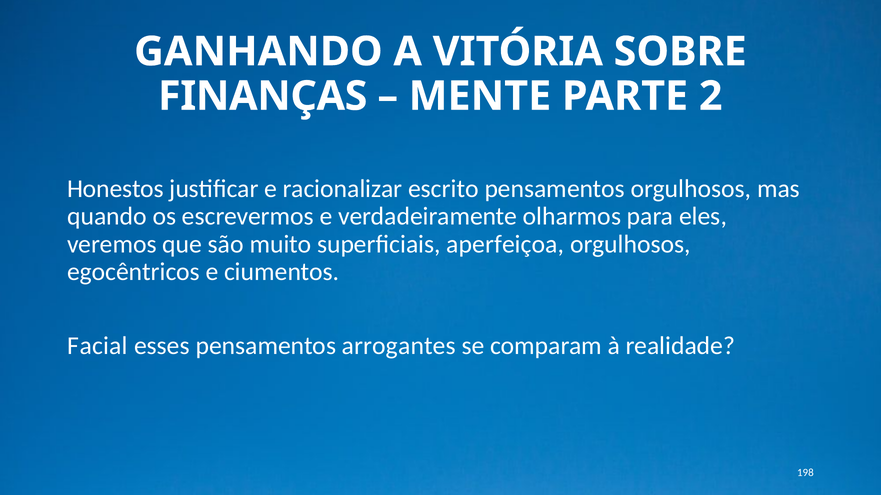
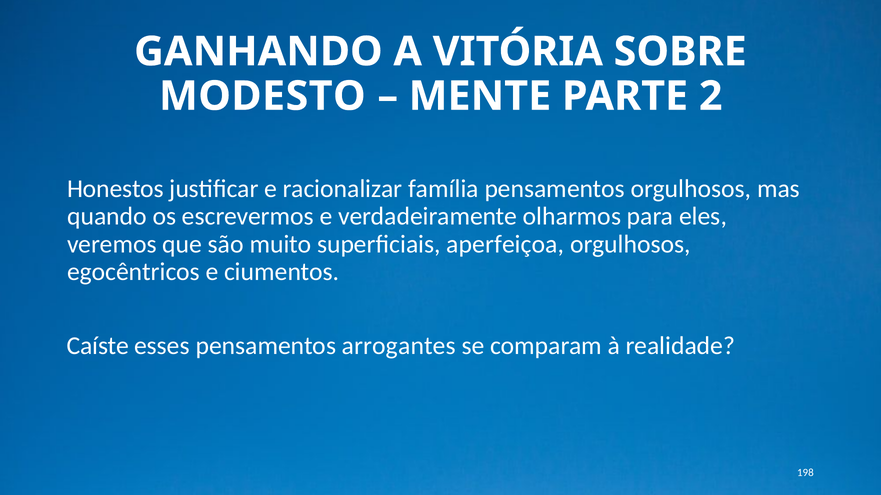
FINANÇAS: FINANÇAS -> MODESTO
escrito: escrito -> família
Facial: Facial -> Caíste
